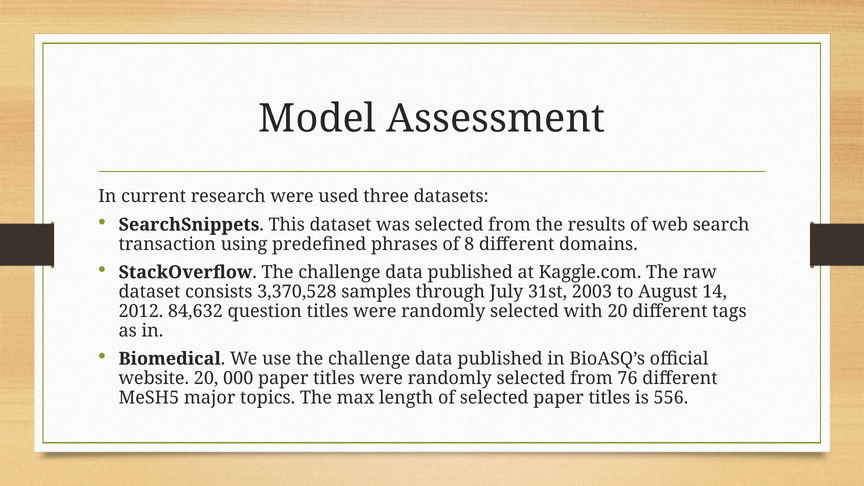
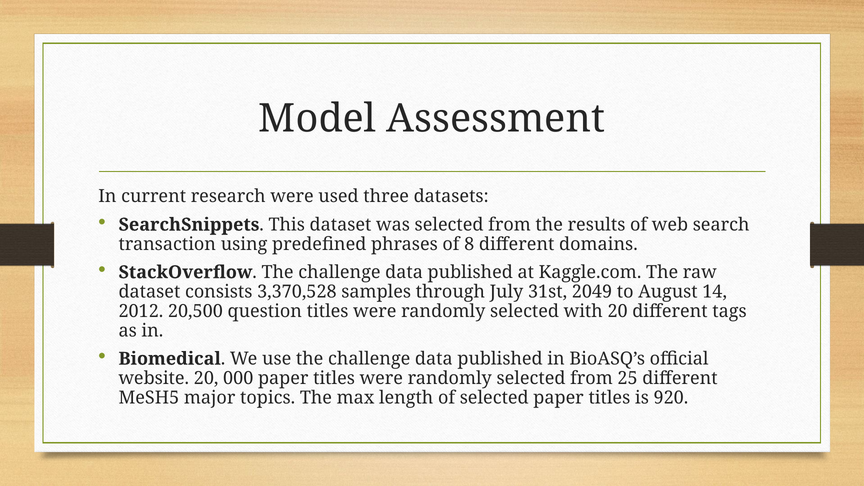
2003: 2003 -> 2049
84,632: 84,632 -> 20,500
76: 76 -> 25
556: 556 -> 920
